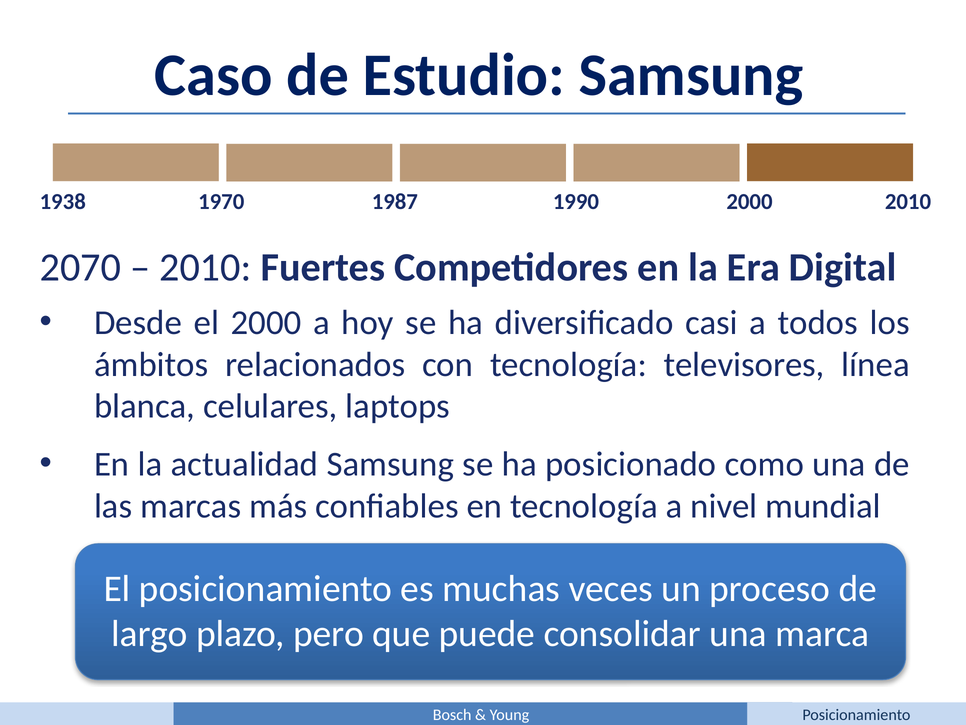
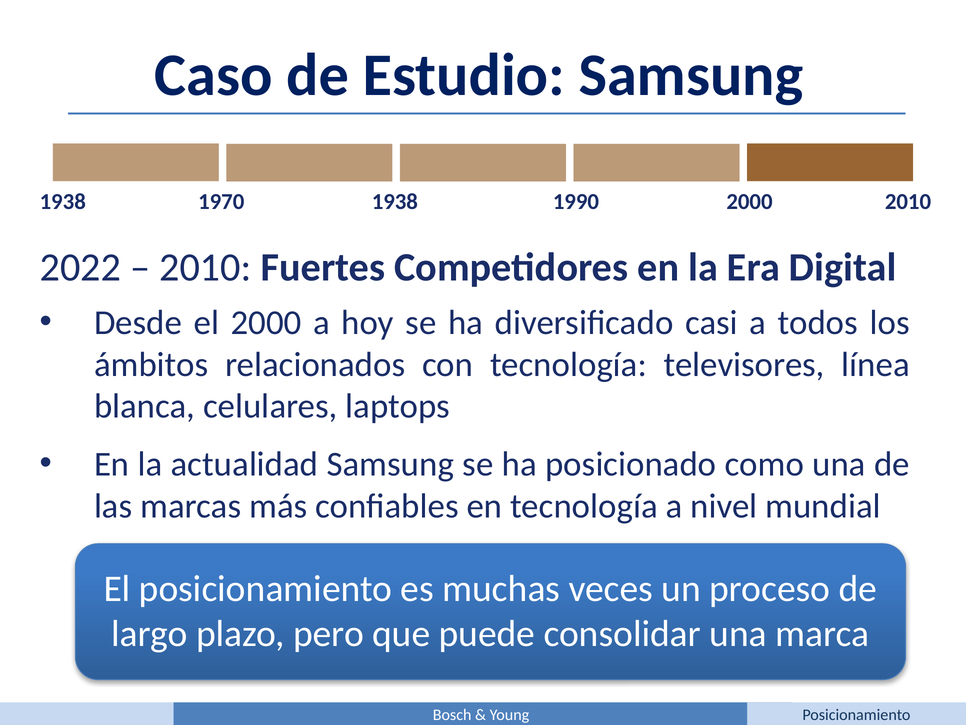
1987 at (395, 201): 1987 -> 1938
2070: 2070 -> 2022
